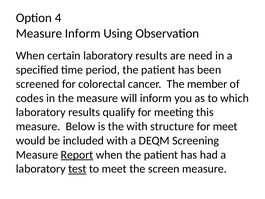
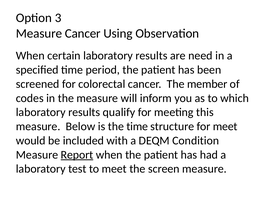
4: 4 -> 3
Measure Inform: Inform -> Cancer
the with: with -> time
Screening: Screening -> Condition
test underline: present -> none
